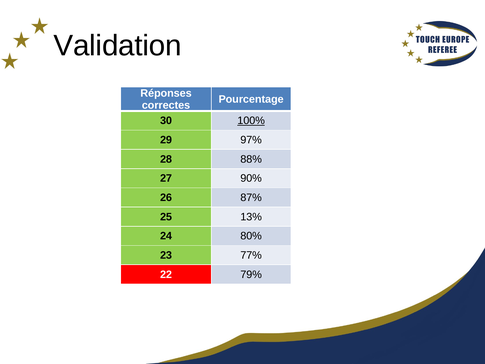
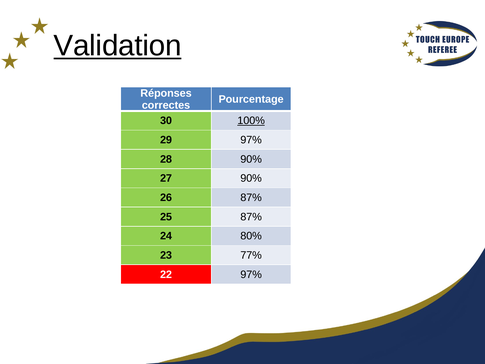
Validation underline: none -> present
28 88%: 88% -> 90%
25 13%: 13% -> 87%
22 79%: 79% -> 97%
